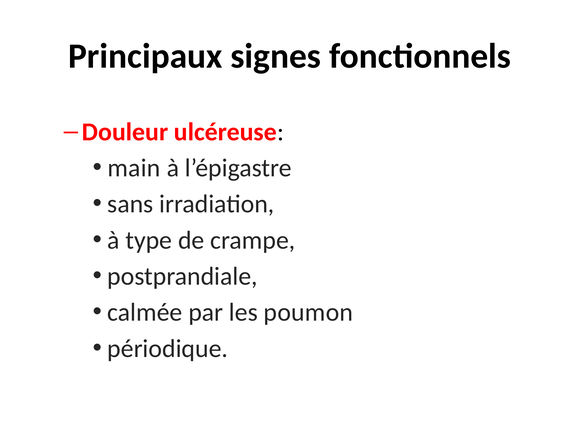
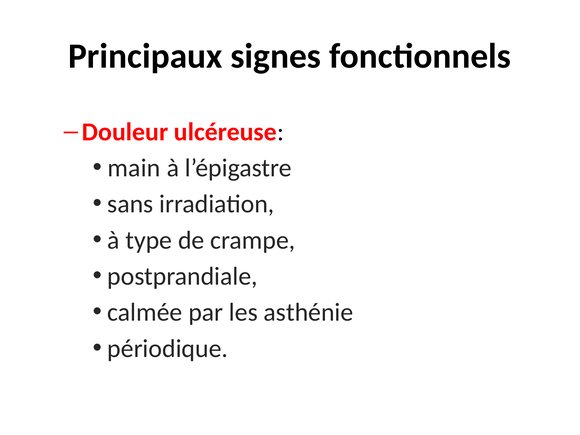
poumon: poumon -> asthénie
